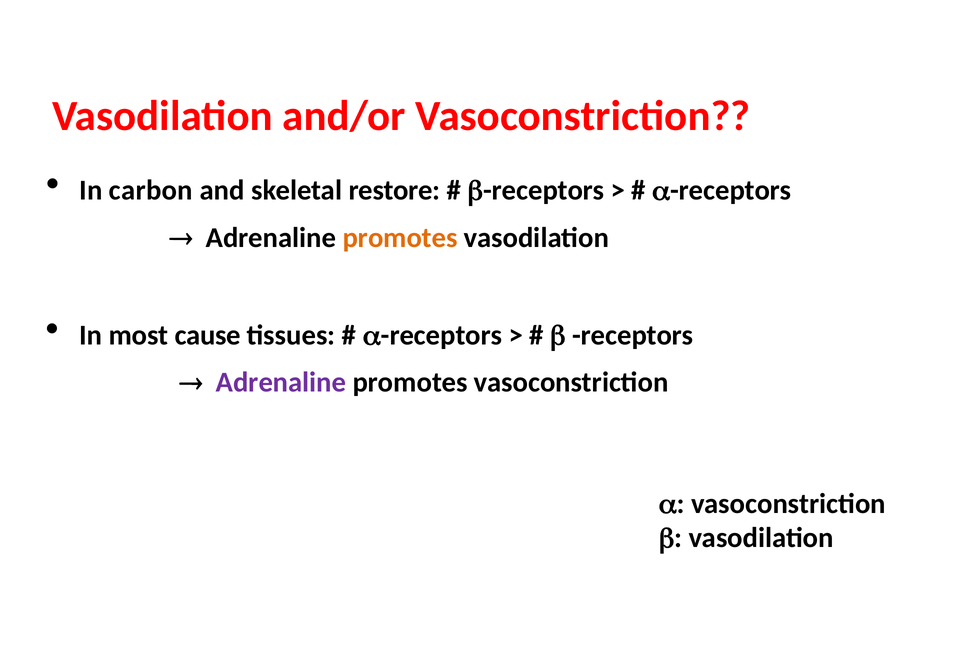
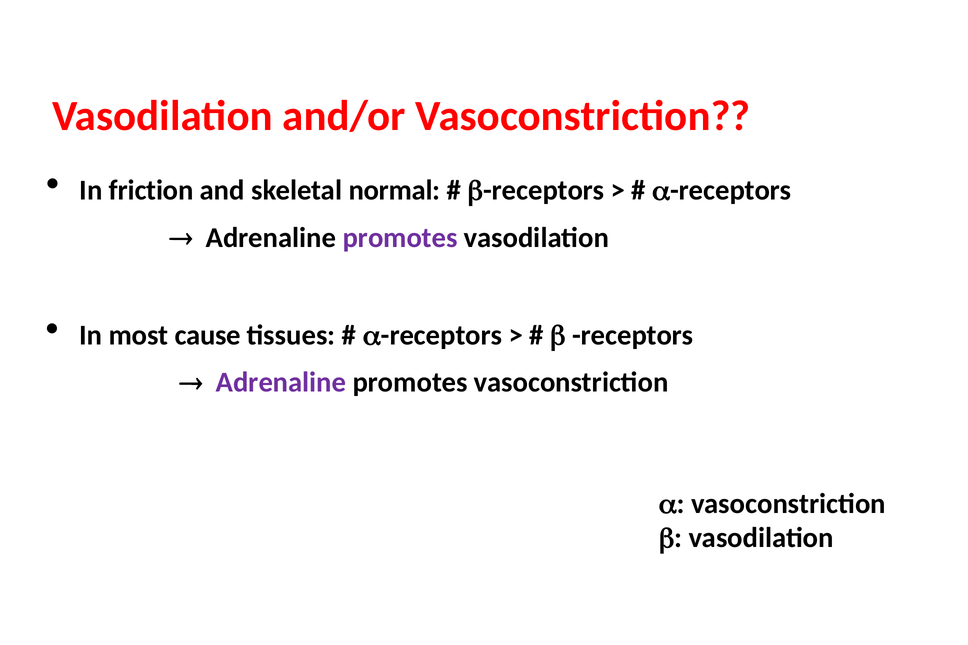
carbon: carbon -> friction
restore: restore -> normal
promotes at (400, 238) colour: orange -> purple
